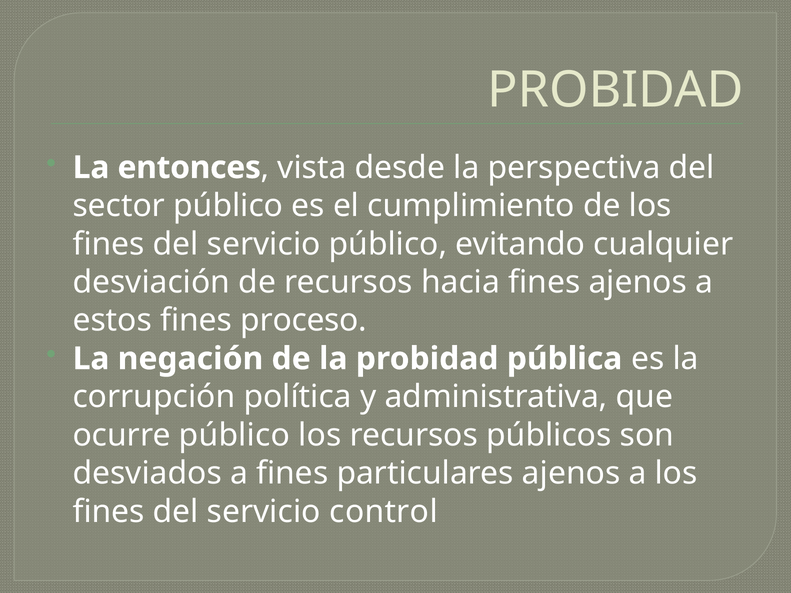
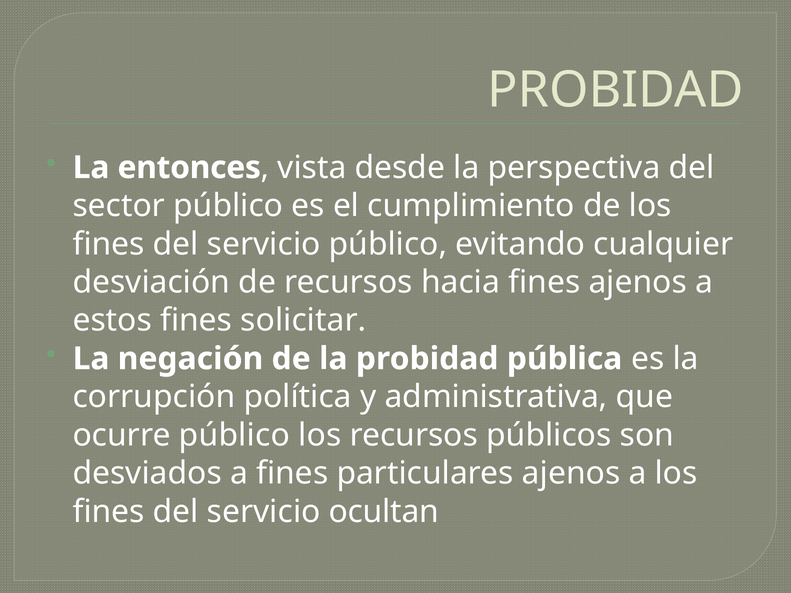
proceso: proceso -> solicitar
control: control -> ocultan
